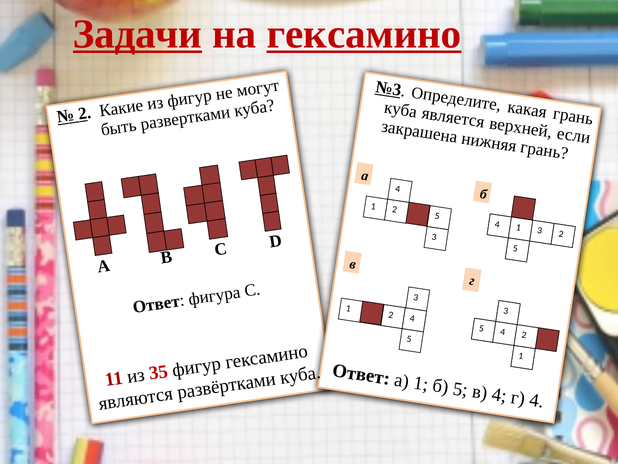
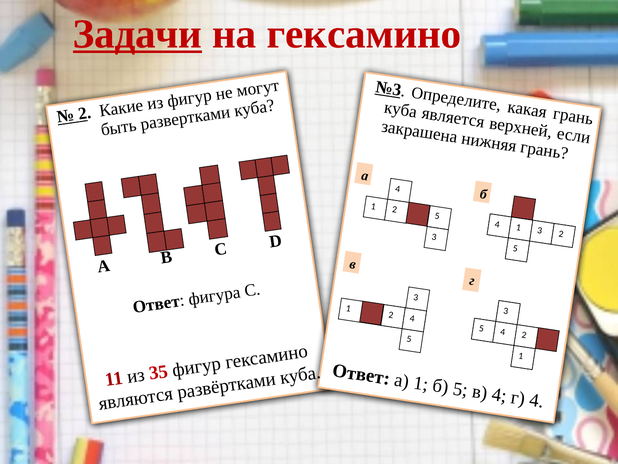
гексамино at (364, 34) underline: present -> none
